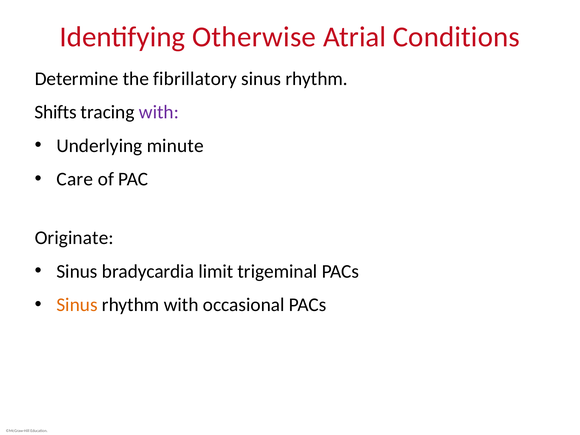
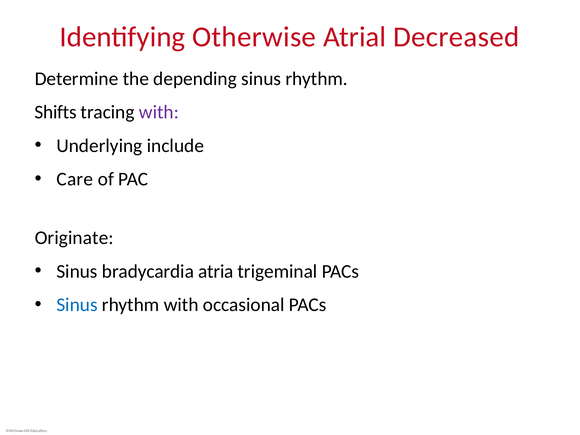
Conditions: Conditions -> Decreased
fibrillatory: fibrillatory -> depending
minute: minute -> include
limit: limit -> atria
Sinus at (77, 305) colour: orange -> blue
